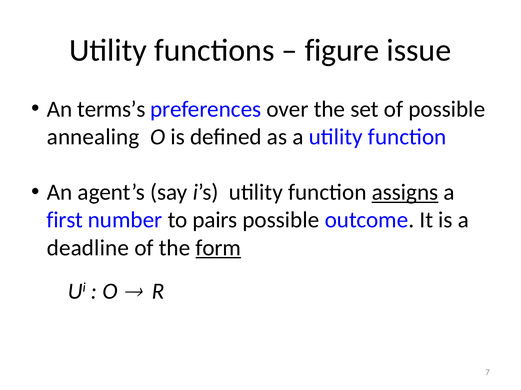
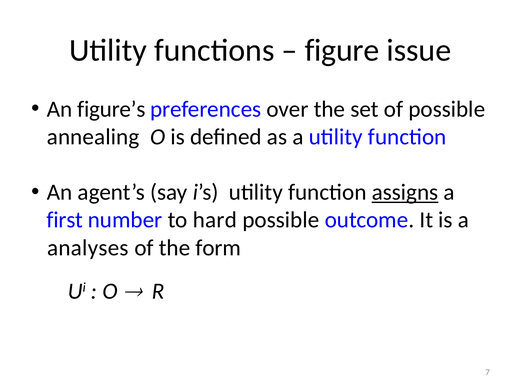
terms’s: terms’s -> figure’s
pairs: pairs -> hard
deadline: deadline -> analyses
form underline: present -> none
